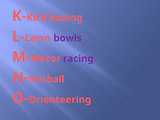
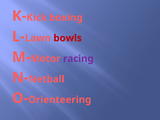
bowls colour: purple -> red
